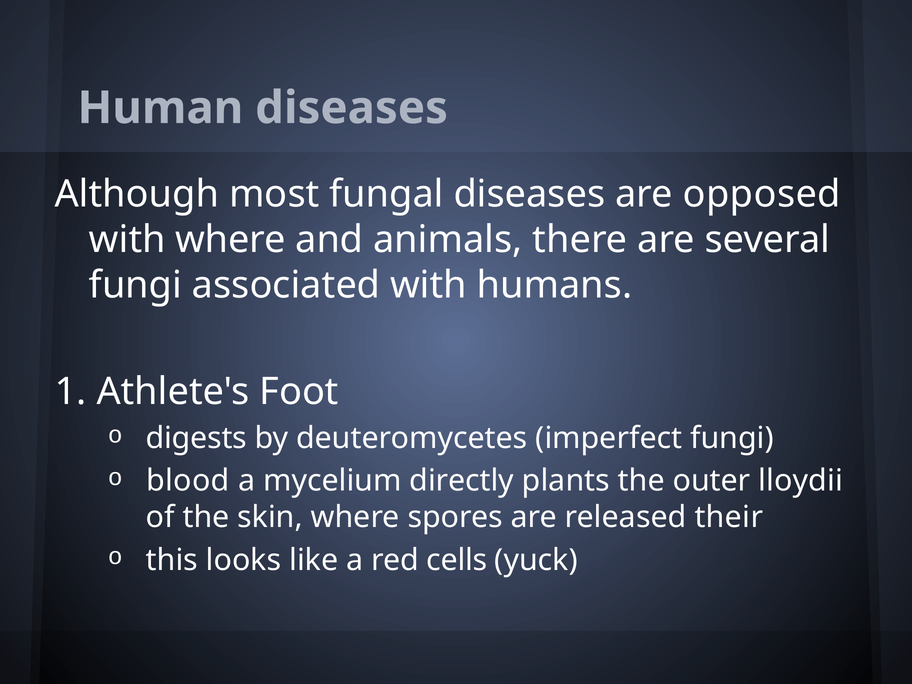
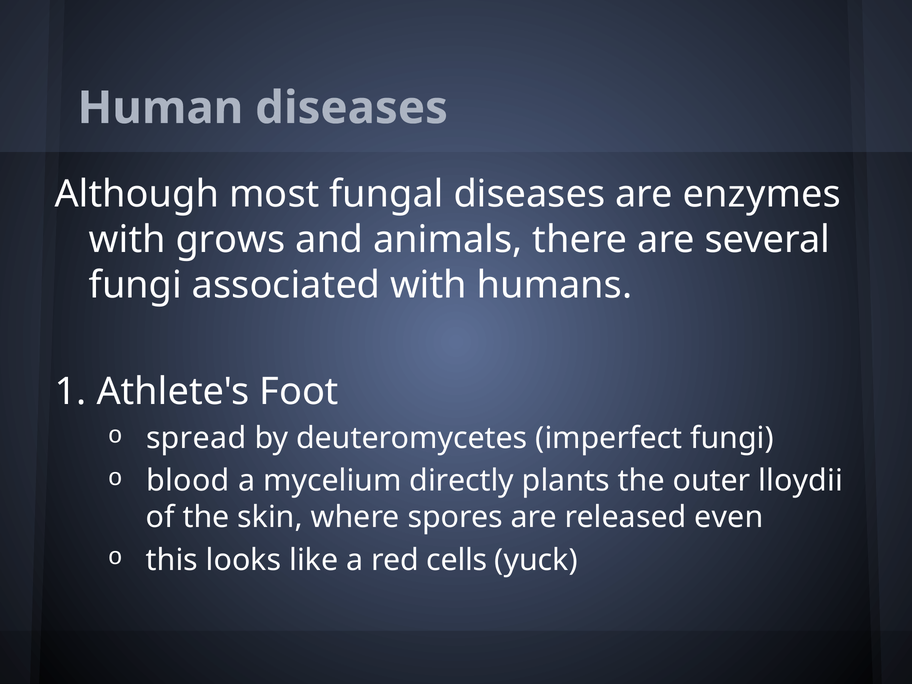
opposed: opposed -> enzymes
with where: where -> grows
digests: digests -> spread
their: their -> even
